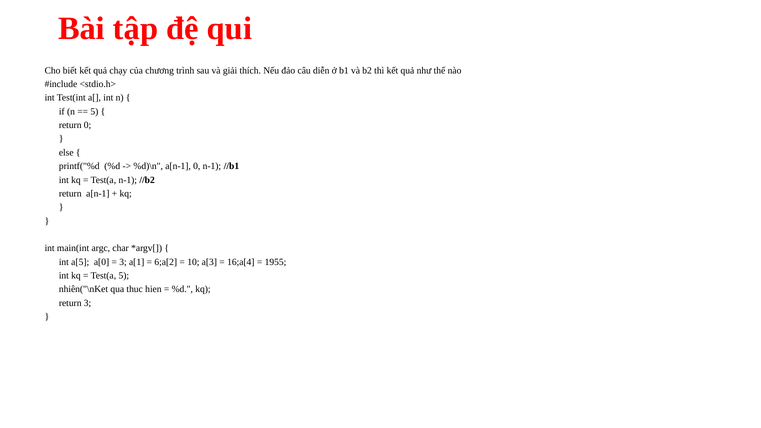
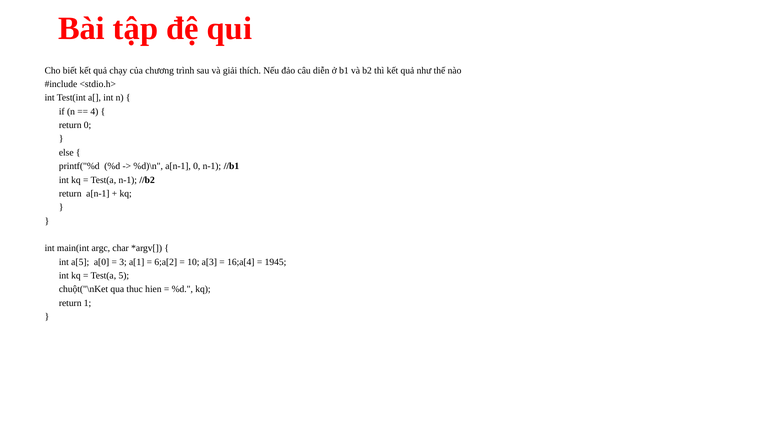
5 at (94, 111): 5 -> 4
1955: 1955 -> 1945
nhiên("\nKet: nhiên("\nKet -> chuột("\nKet
return 3: 3 -> 1
